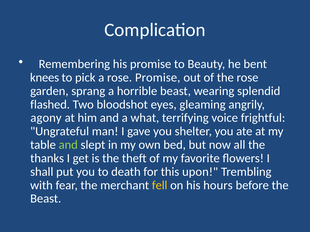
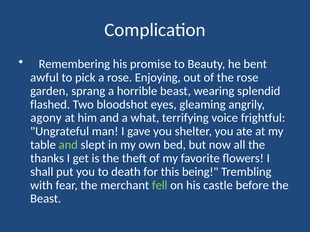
knees: knees -> awful
rose Promise: Promise -> Enjoying
upon: upon -> being
fell colour: yellow -> light green
hours: hours -> castle
